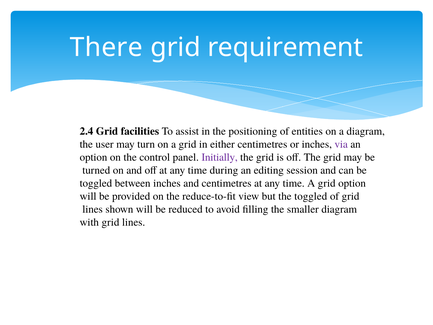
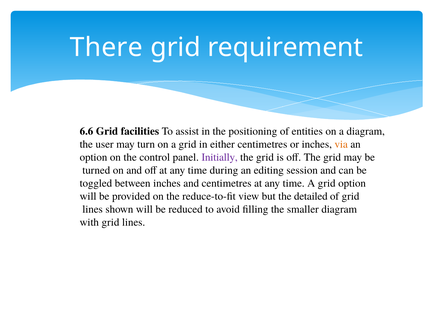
2.4: 2.4 -> 6.6
via colour: purple -> orange
the toggled: toggled -> detailed
